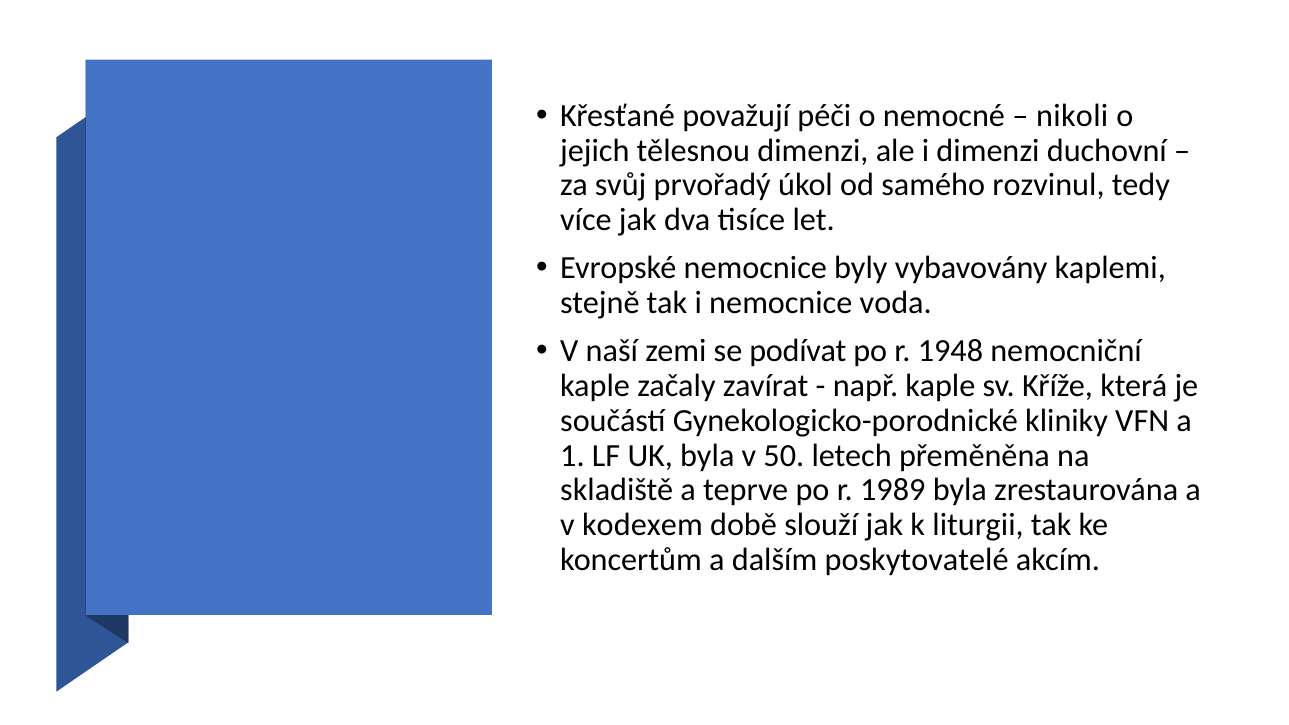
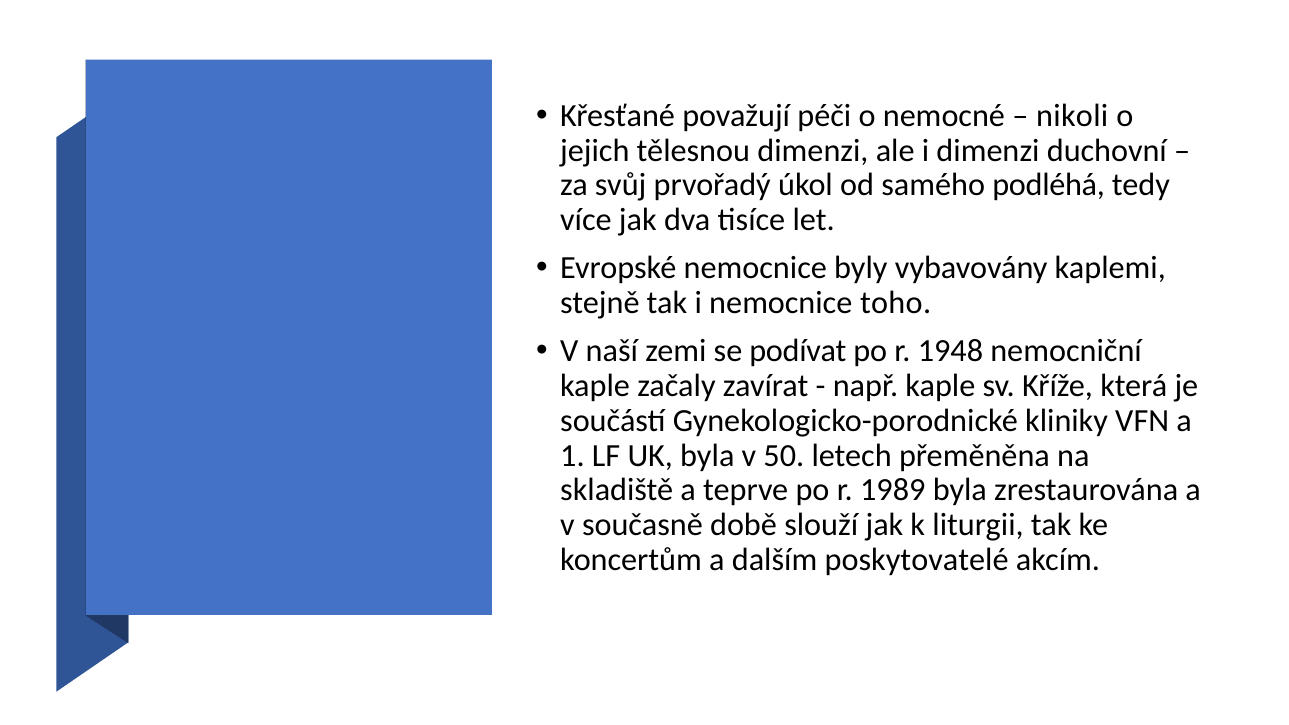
rozvinul: rozvinul -> podléhá
voda: voda -> toho
kodexem: kodexem -> současně
